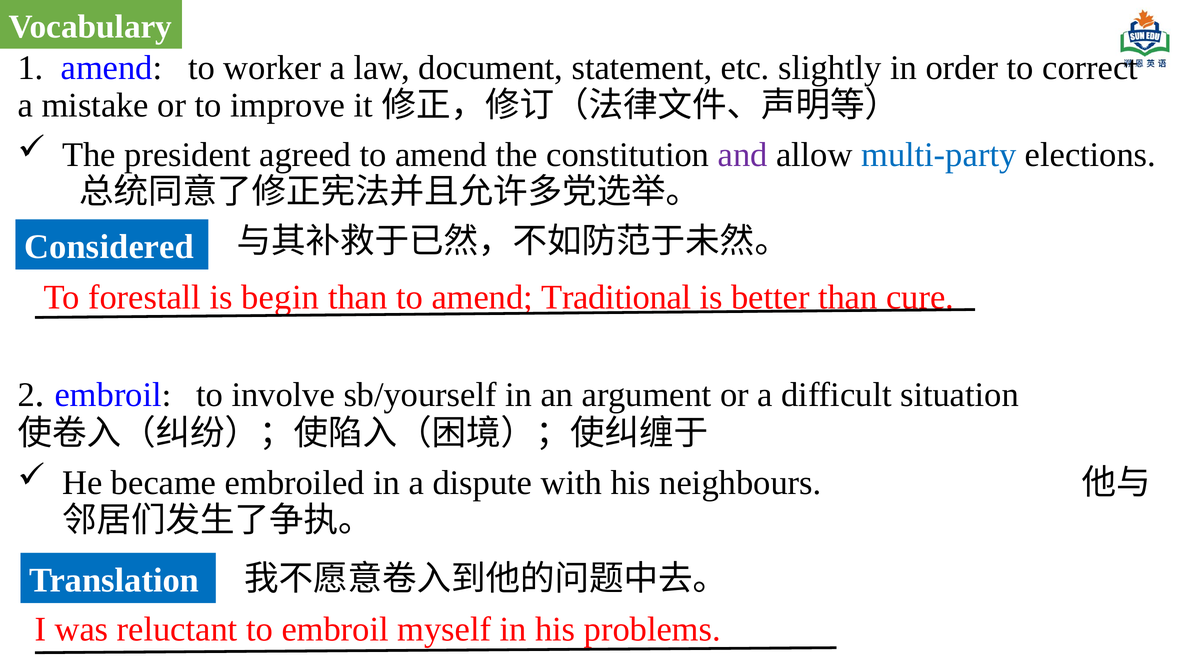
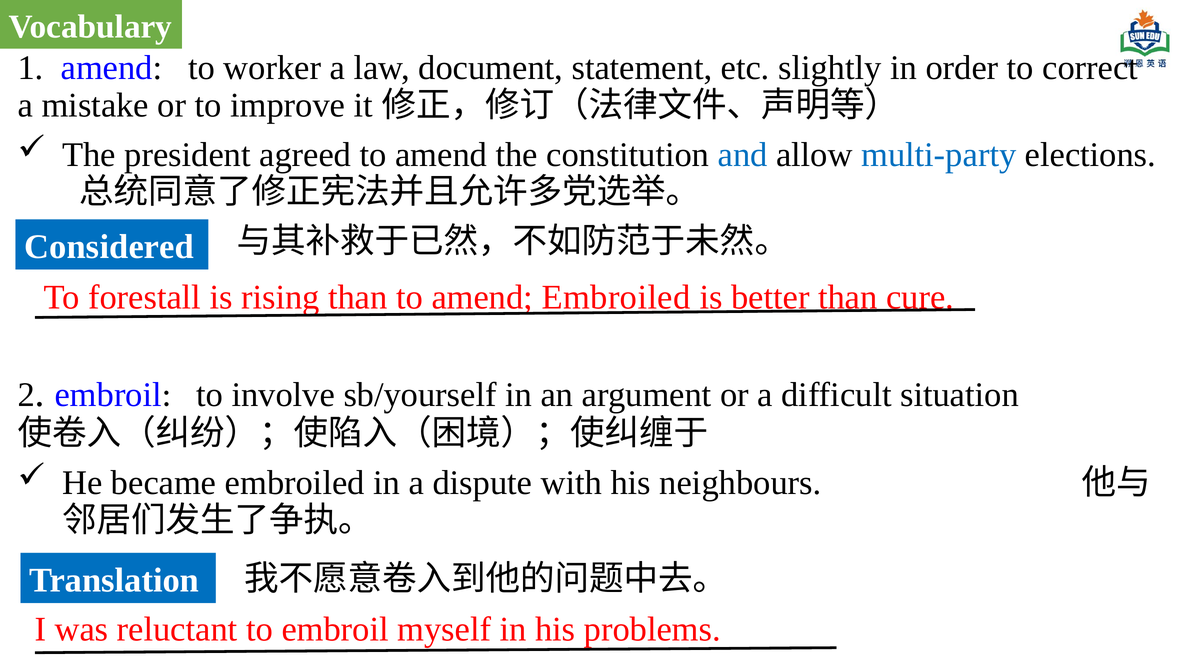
and colour: purple -> blue
begin: begin -> rising
amend Traditional: Traditional -> Embroiled
